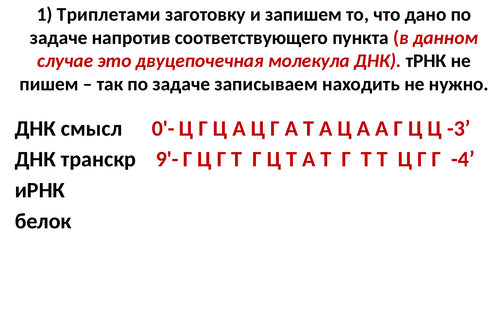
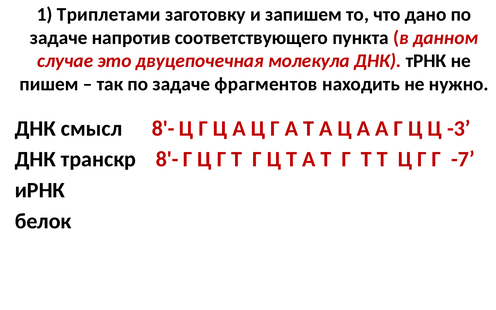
записываем: записываем -> фрагментов
смысл 0'-: 0'- -> 8'-
транскр 9'-: 9'- -> 8'-
-4: -4 -> -7
